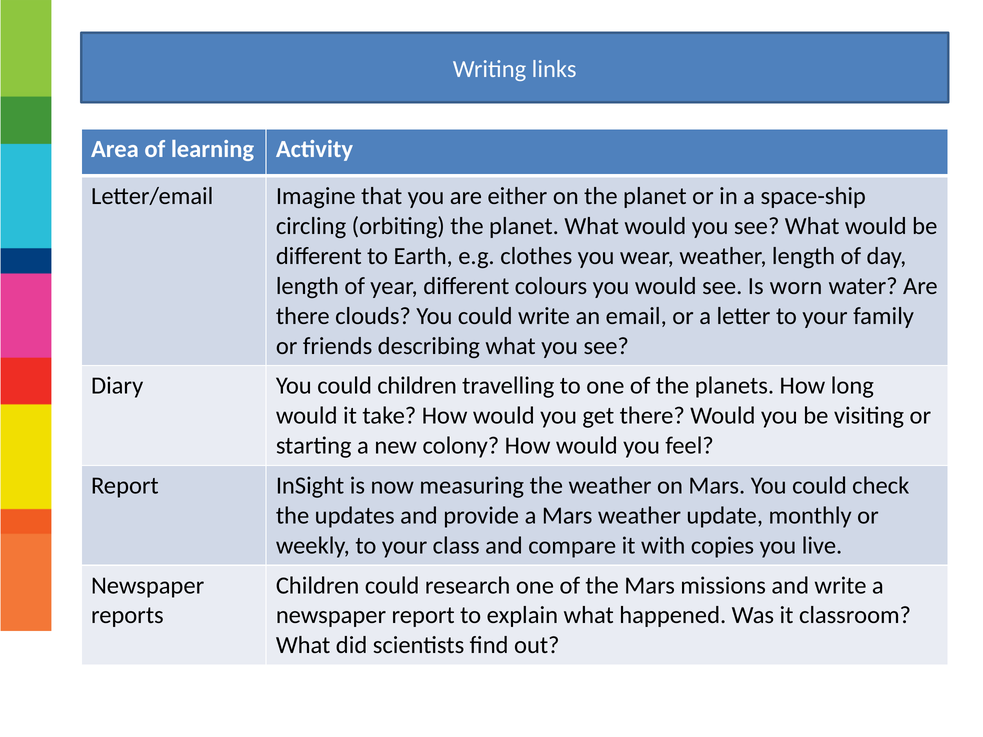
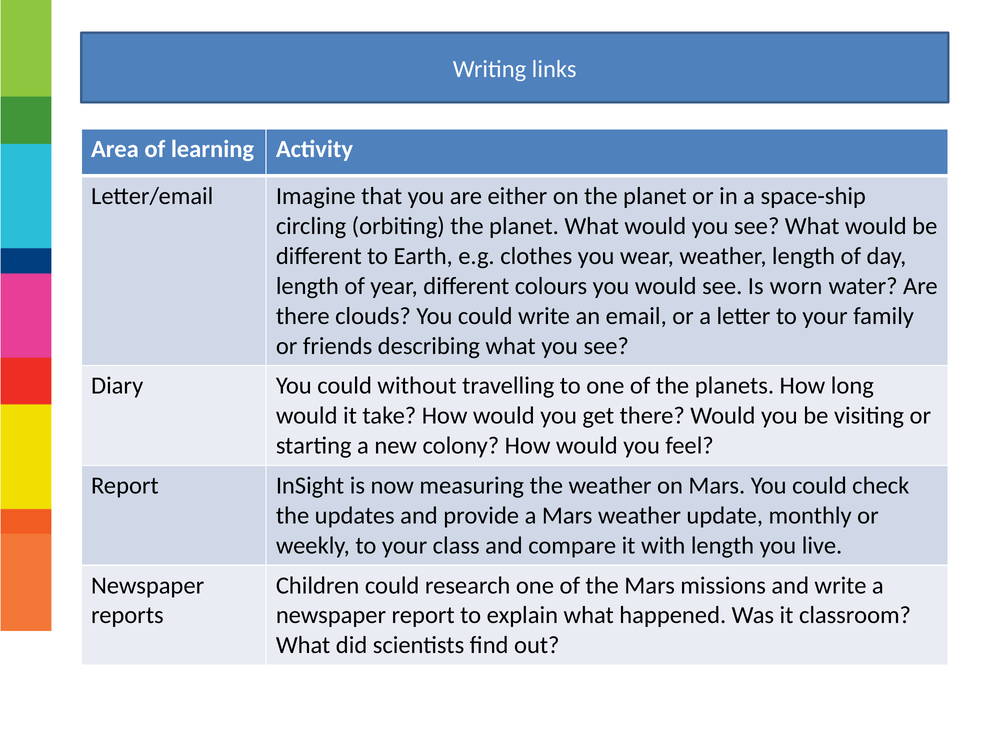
could children: children -> without
with copies: copies -> length
